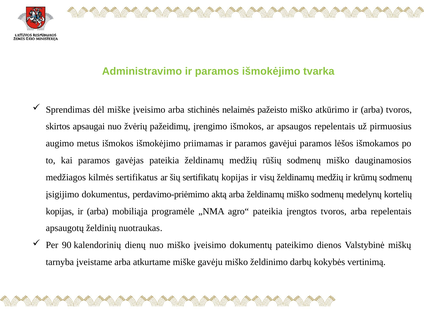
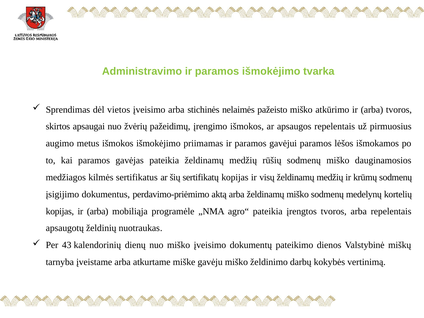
dėl miške: miške -> vietos
90: 90 -> 43
